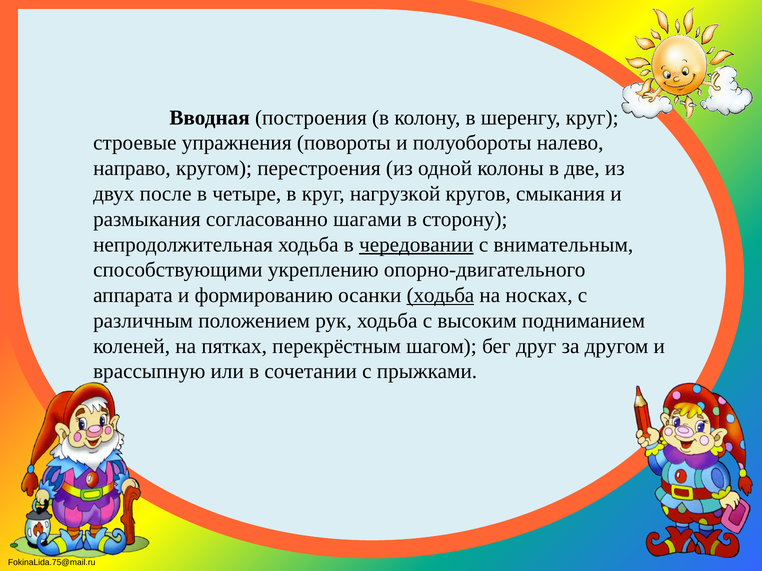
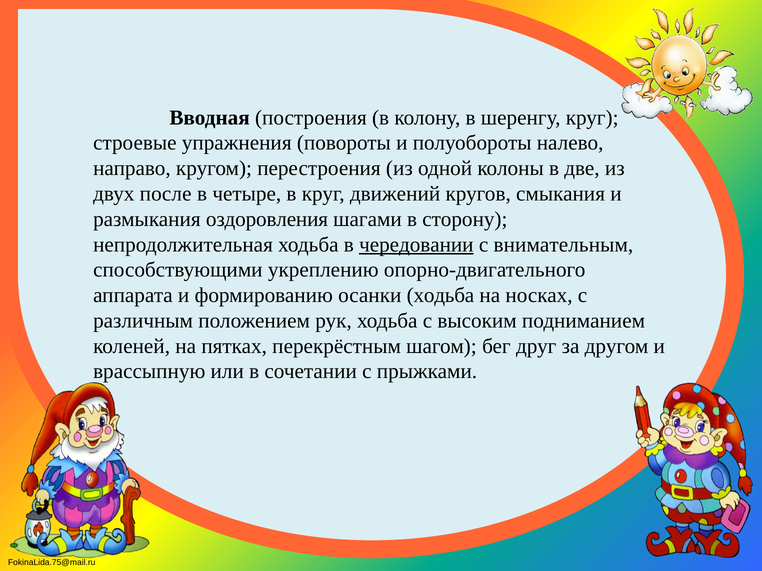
нагрузкой: нагрузкой -> движений
согласованно: согласованно -> оздоровления
ходьба at (440, 296) underline: present -> none
